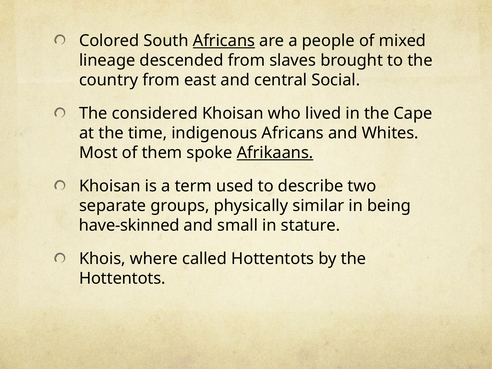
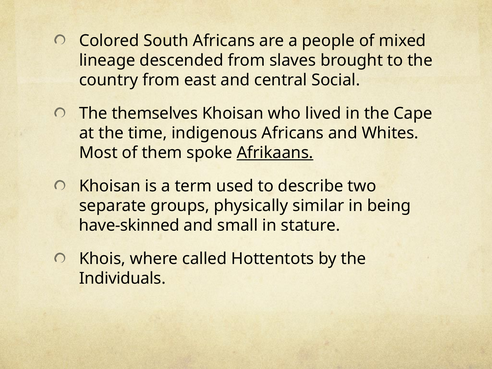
Africans at (224, 41) underline: present -> none
considered: considered -> themselves
Hottentots at (122, 278): Hottentots -> Individuals
